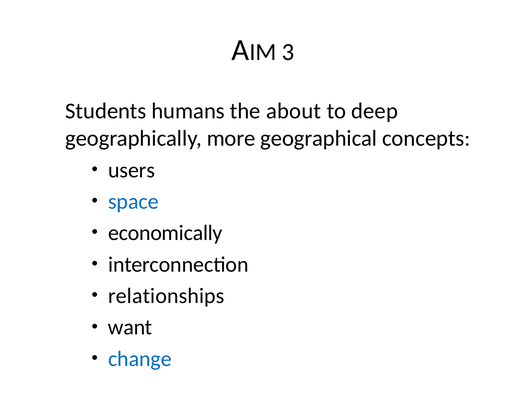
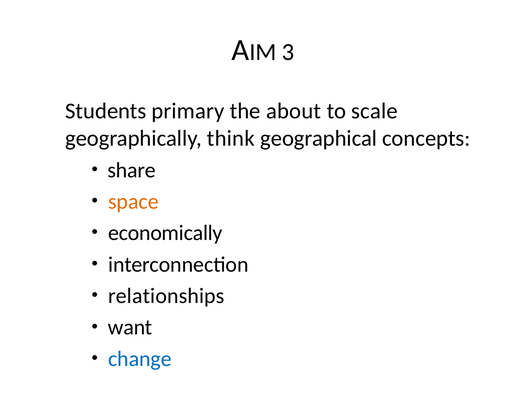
humans: humans -> primary
deep: deep -> scale
more: more -> think
users: users -> share
space colour: blue -> orange
